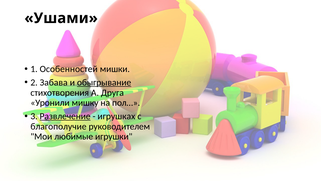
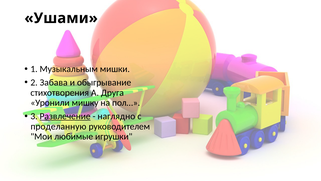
Особенностей: Особенностей -> Музыкальным
обыгрывание underline: present -> none
игрушках: игрушках -> наглядно
благополучие: благополучие -> проделанную
